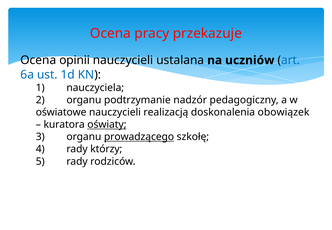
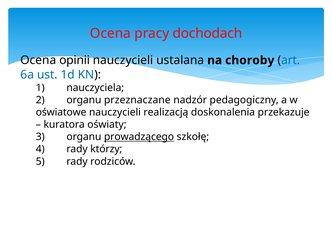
przekazuje: przekazuje -> dochodach
uczniów: uczniów -> choroby
podtrzymanie: podtrzymanie -> przeznaczane
obowiązek: obowiązek -> przekazuje
oświaty underline: present -> none
